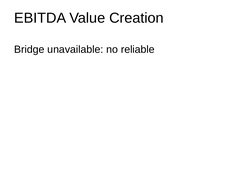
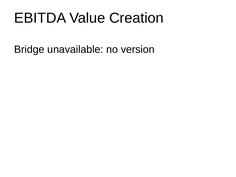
reliable: reliable -> version
